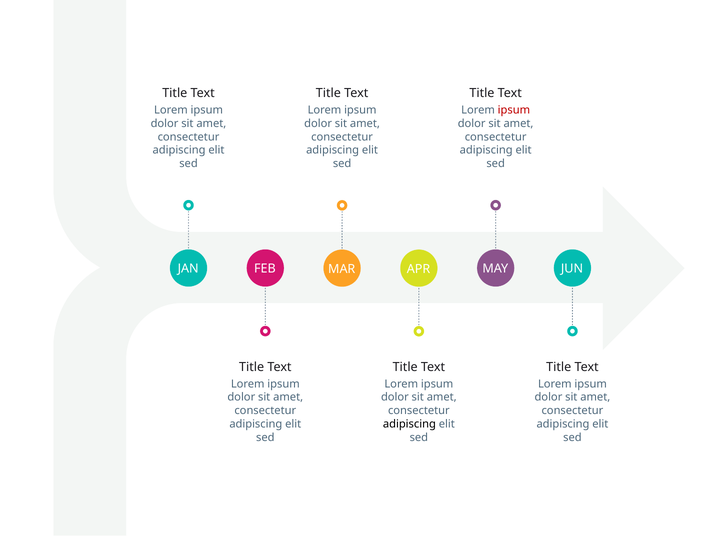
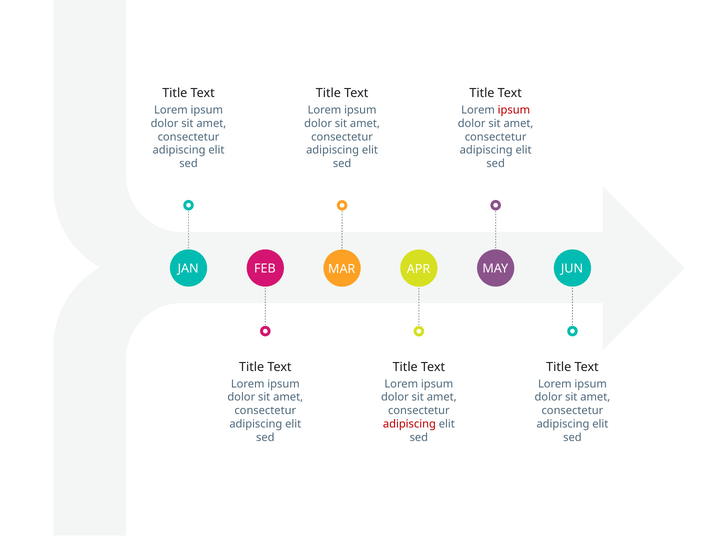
adipiscing at (409, 424) colour: black -> red
